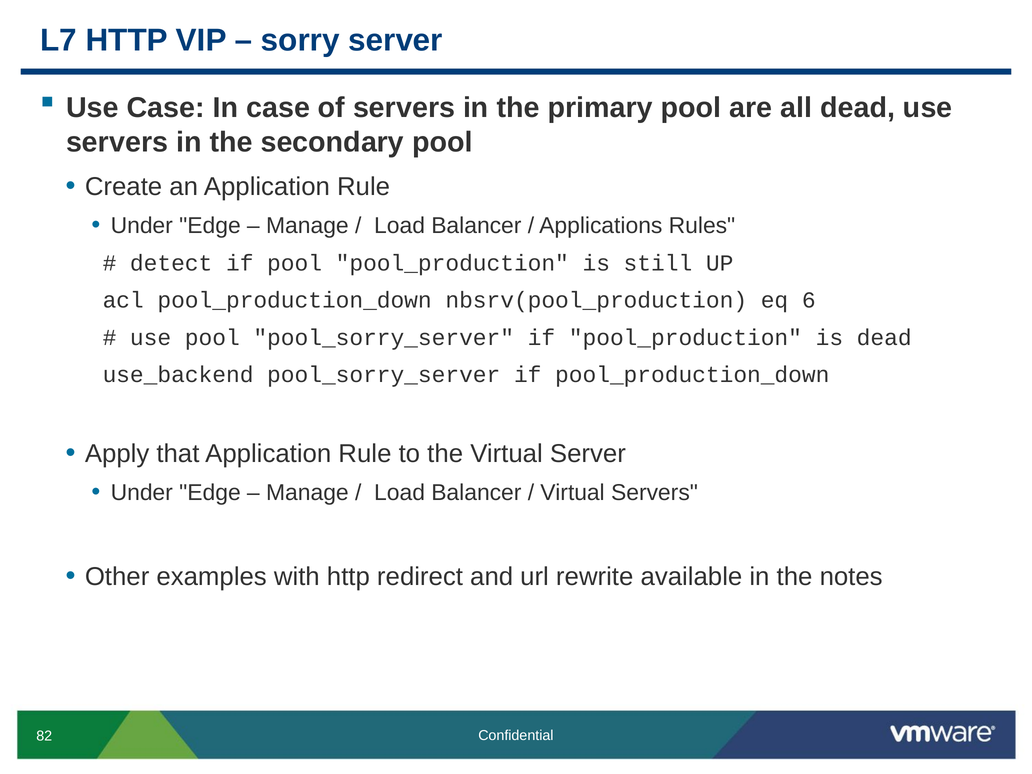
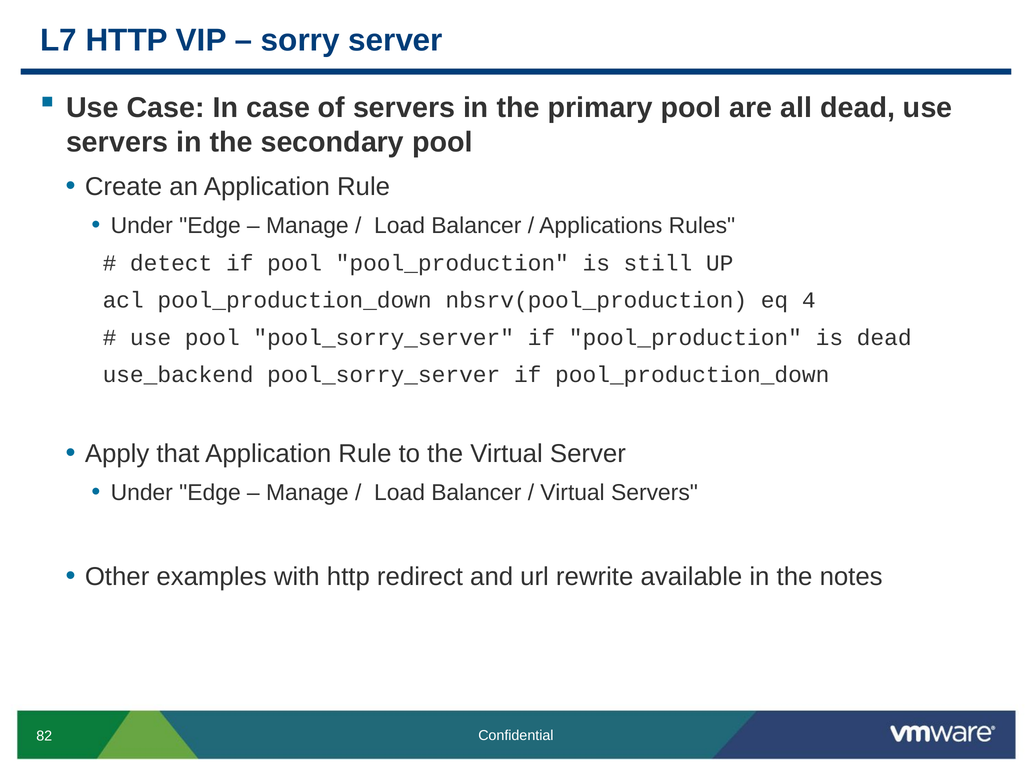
6: 6 -> 4
